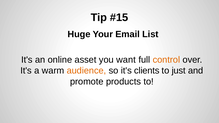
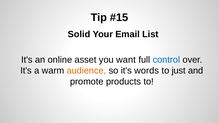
Huge: Huge -> Solid
control colour: orange -> blue
clients: clients -> words
